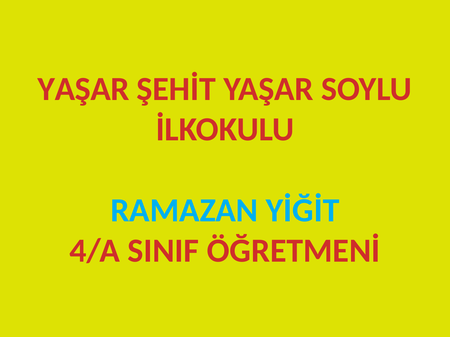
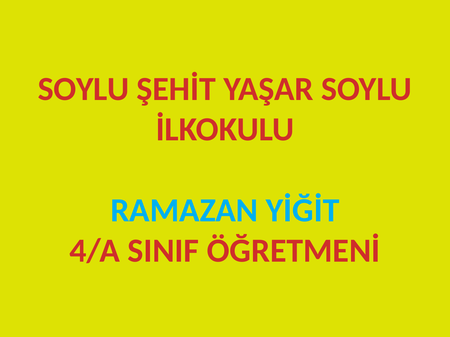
YAŞAR at (84, 89): YAŞAR -> SOYLU
